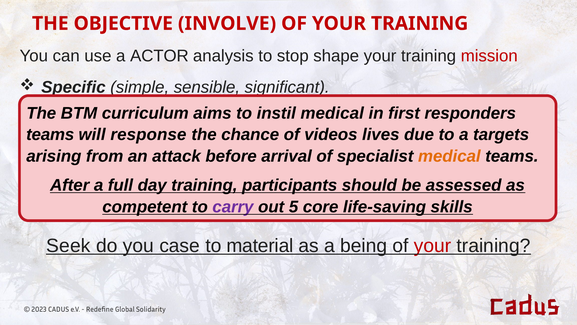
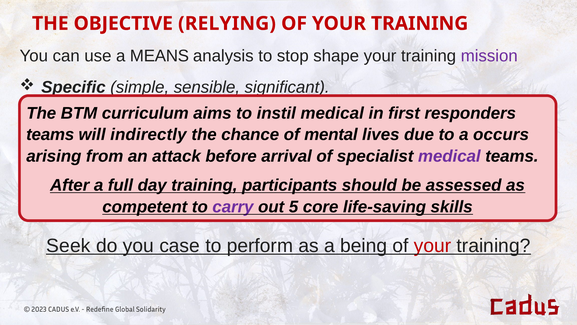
INVOLVE: INVOLVE -> RELYING
ACTOR: ACTOR -> MEANS
mission colour: red -> purple
response: response -> indirectly
videos: videos -> mental
targets: targets -> occurs
medical at (449, 156) colour: orange -> purple
material: material -> perform
